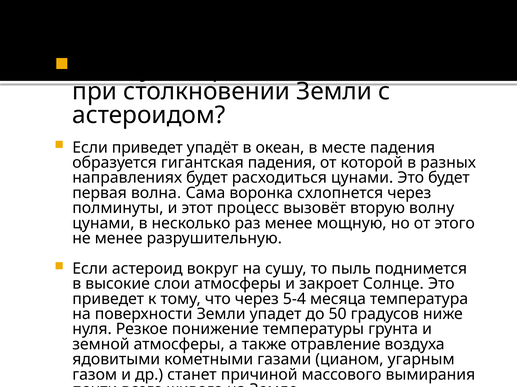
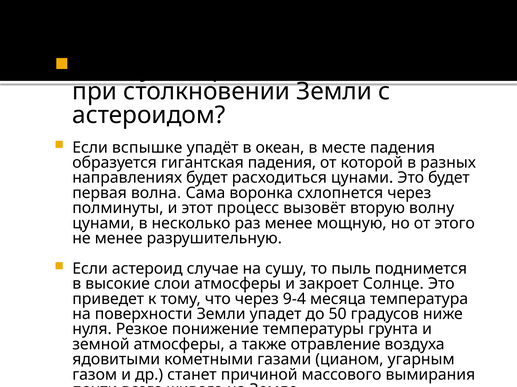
Если приведет: приведет -> вспышке
вокруг: вокруг -> случае
5-4: 5-4 -> 9-4
